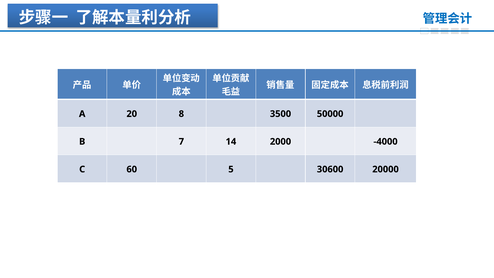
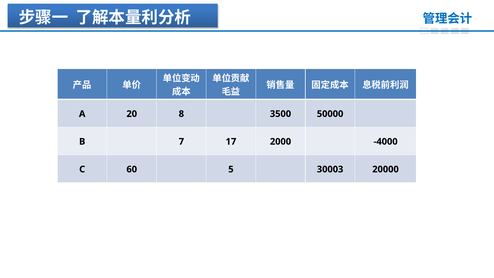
14: 14 -> 17
30600: 30600 -> 30003
